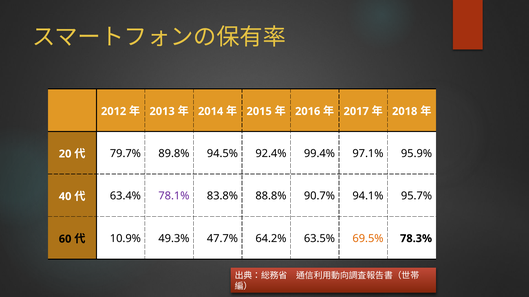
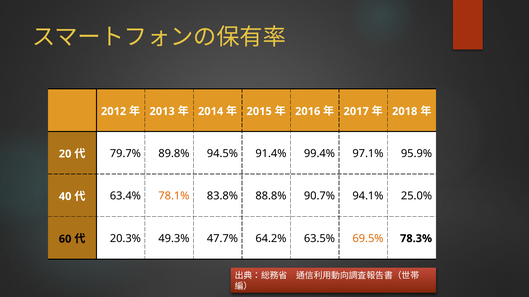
92.4%: 92.4% -> 91.4%
78.1% colour: purple -> orange
95.7%: 95.7% -> 25.0%
10.9%: 10.9% -> 20.3%
